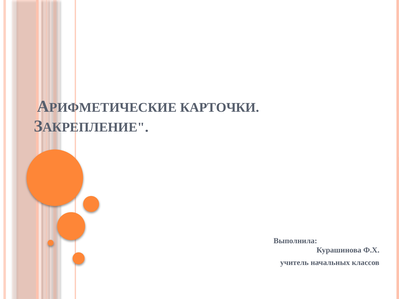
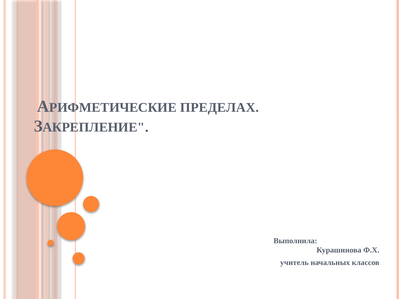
КАРТОЧКИ: КАРТОЧКИ -> ПРЕДЕЛАХ
